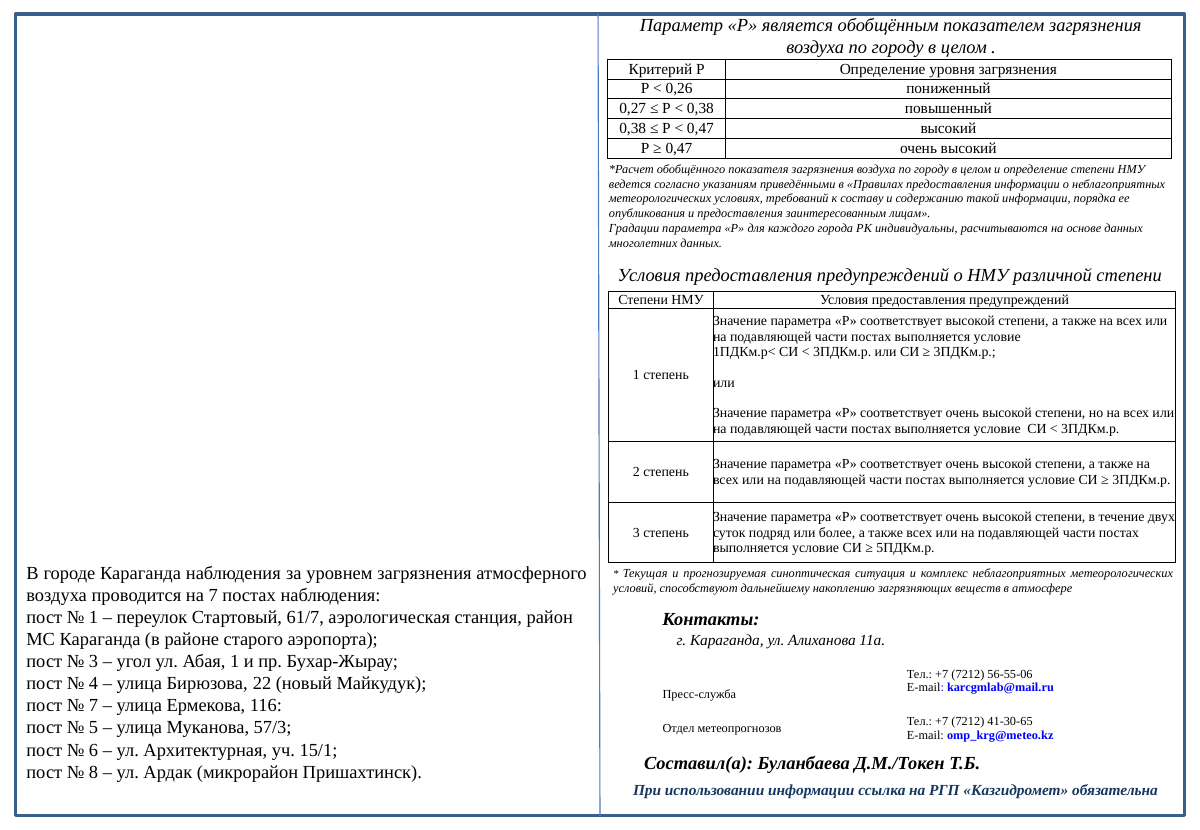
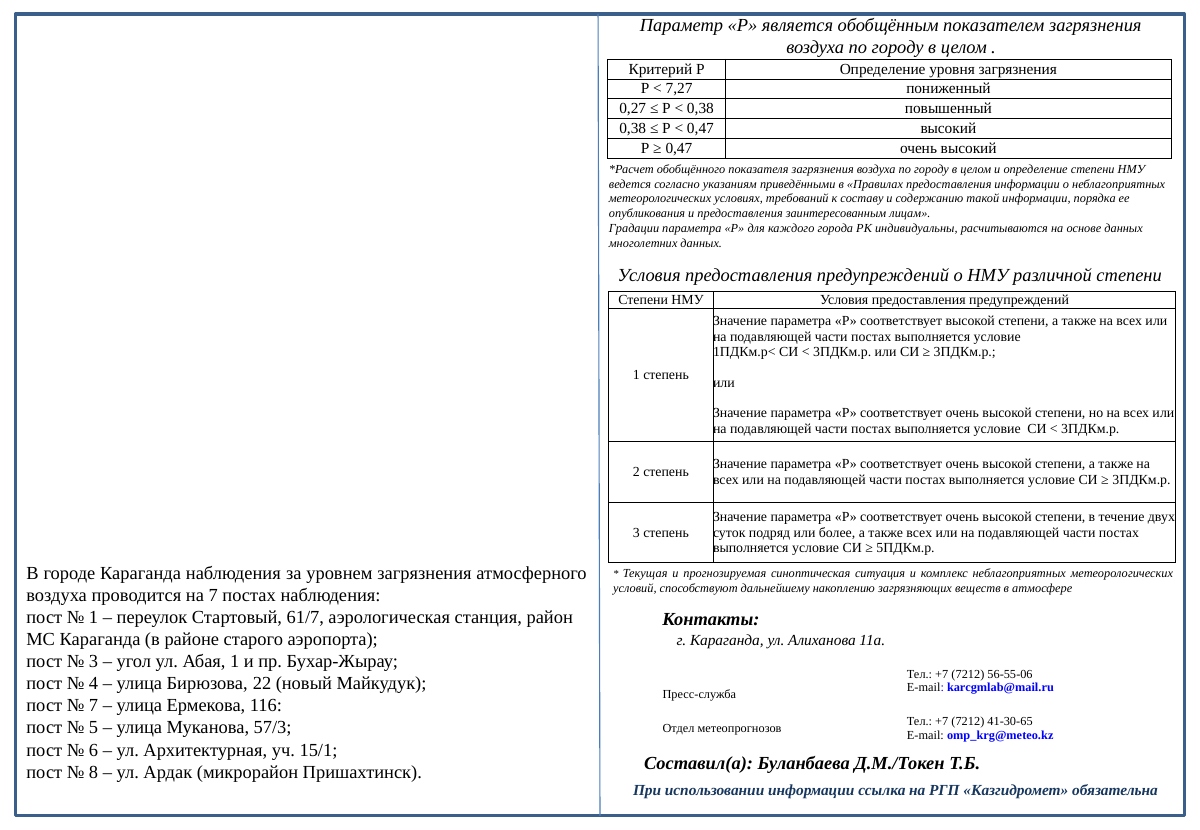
0,26: 0,26 -> 7,27
